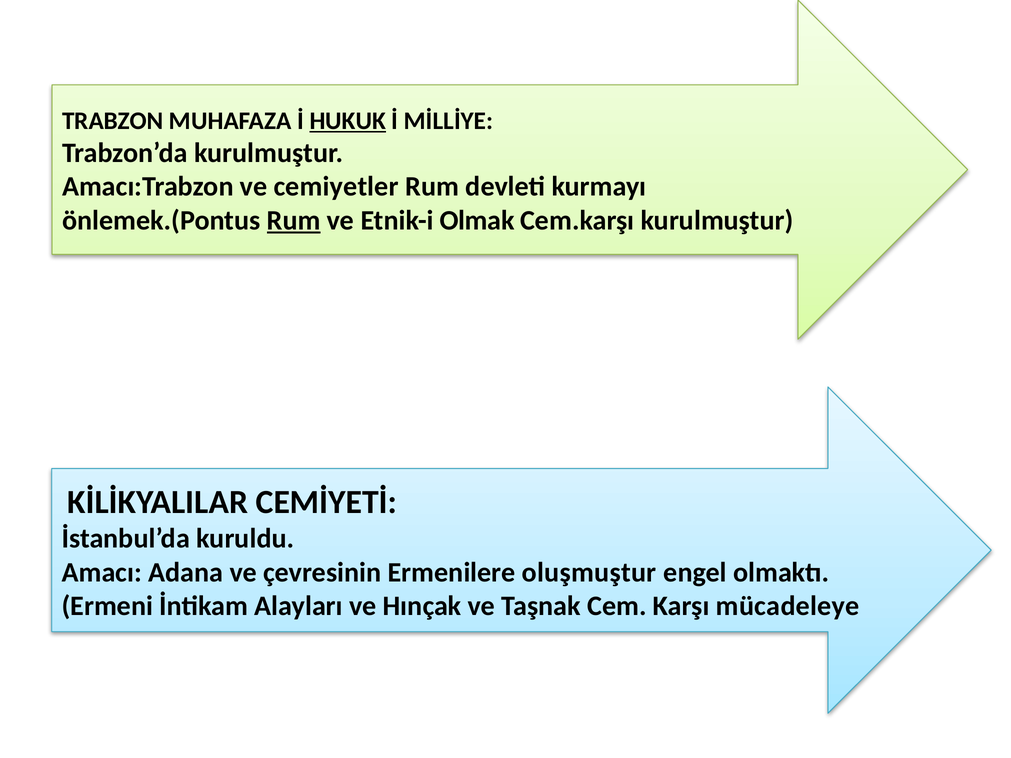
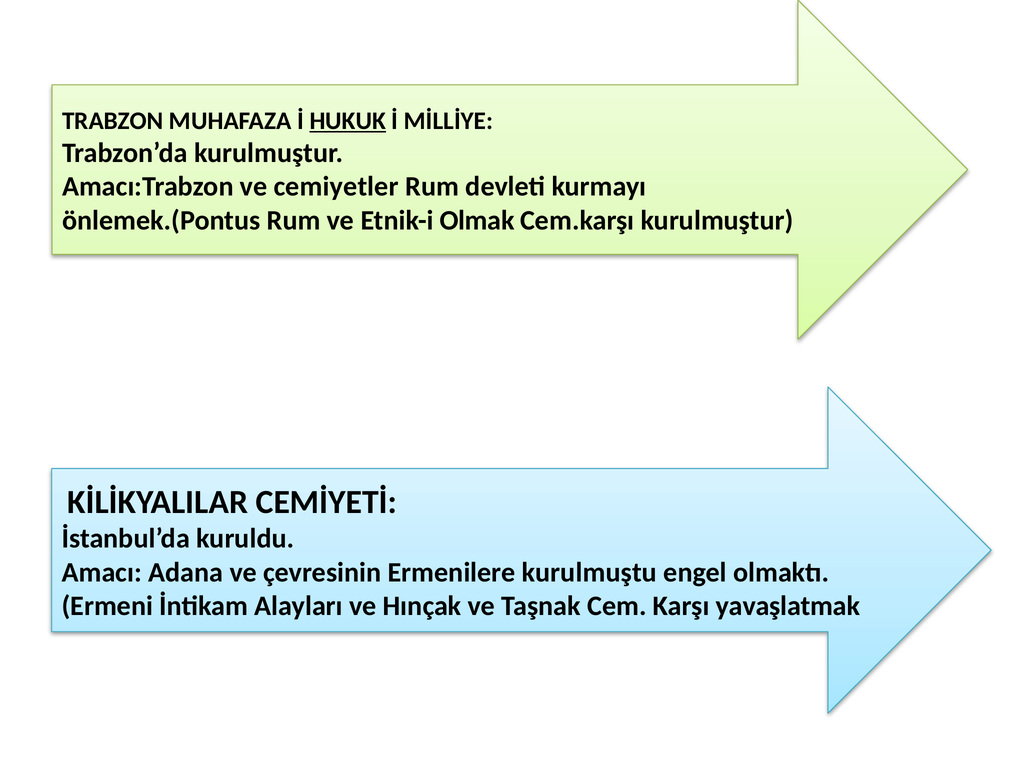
Rum at (294, 220) underline: present -> none
oluşmuştur: oluşmuştur -> kurulmuştu
mücadeleye: mücadeleye -> yavaşlatmak
